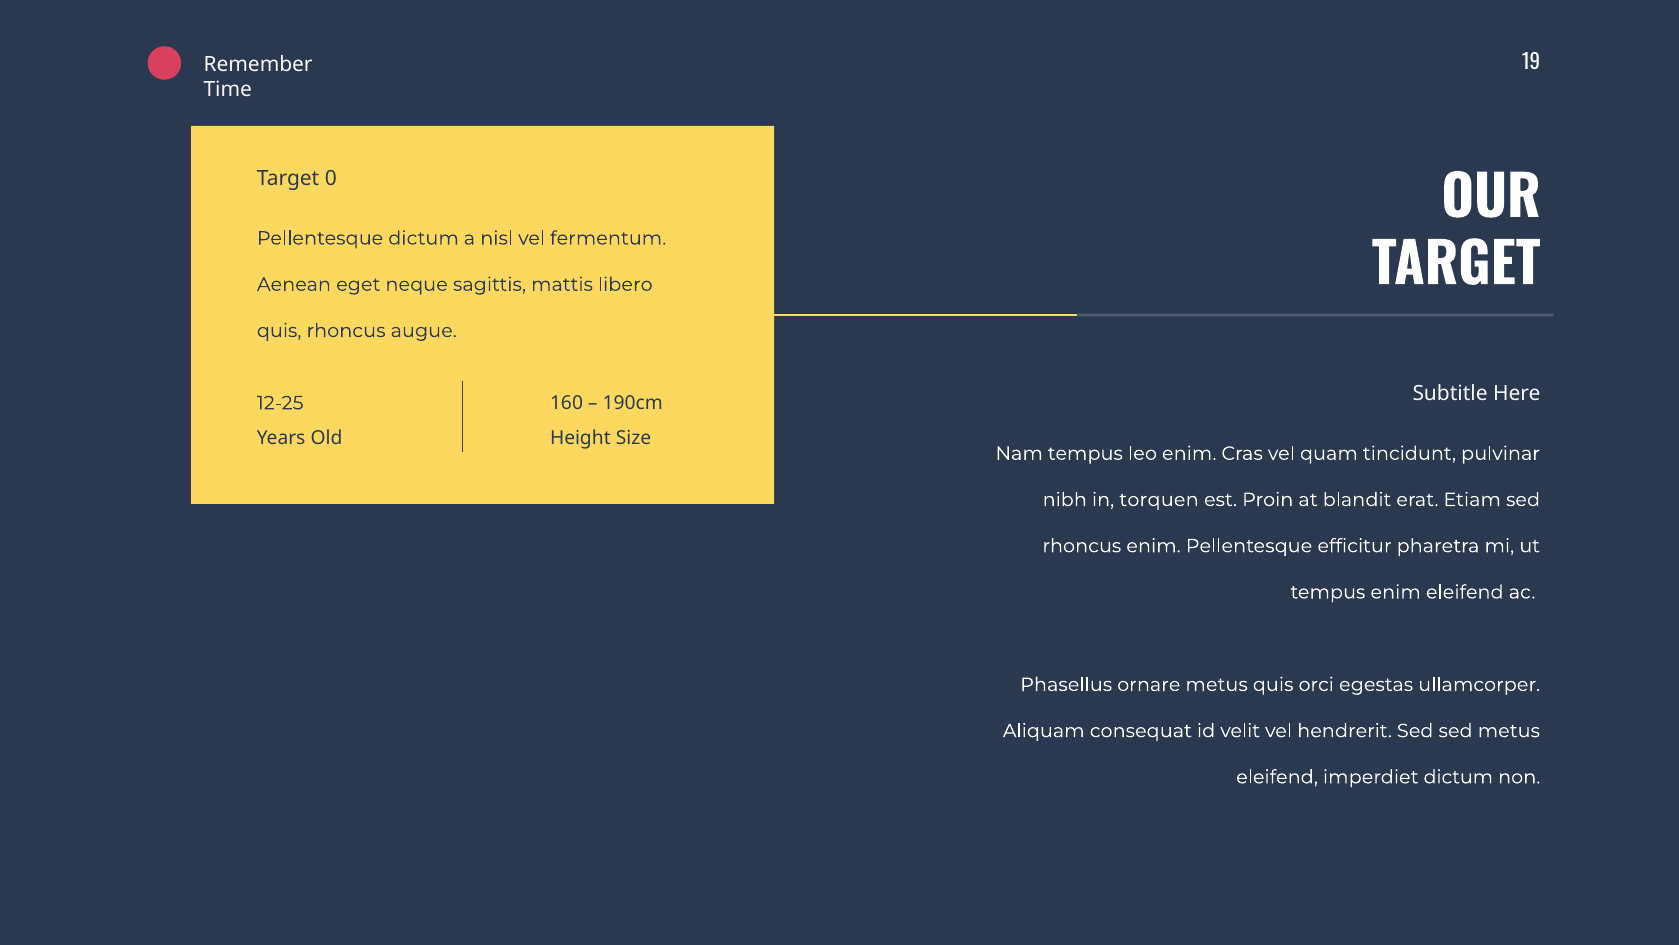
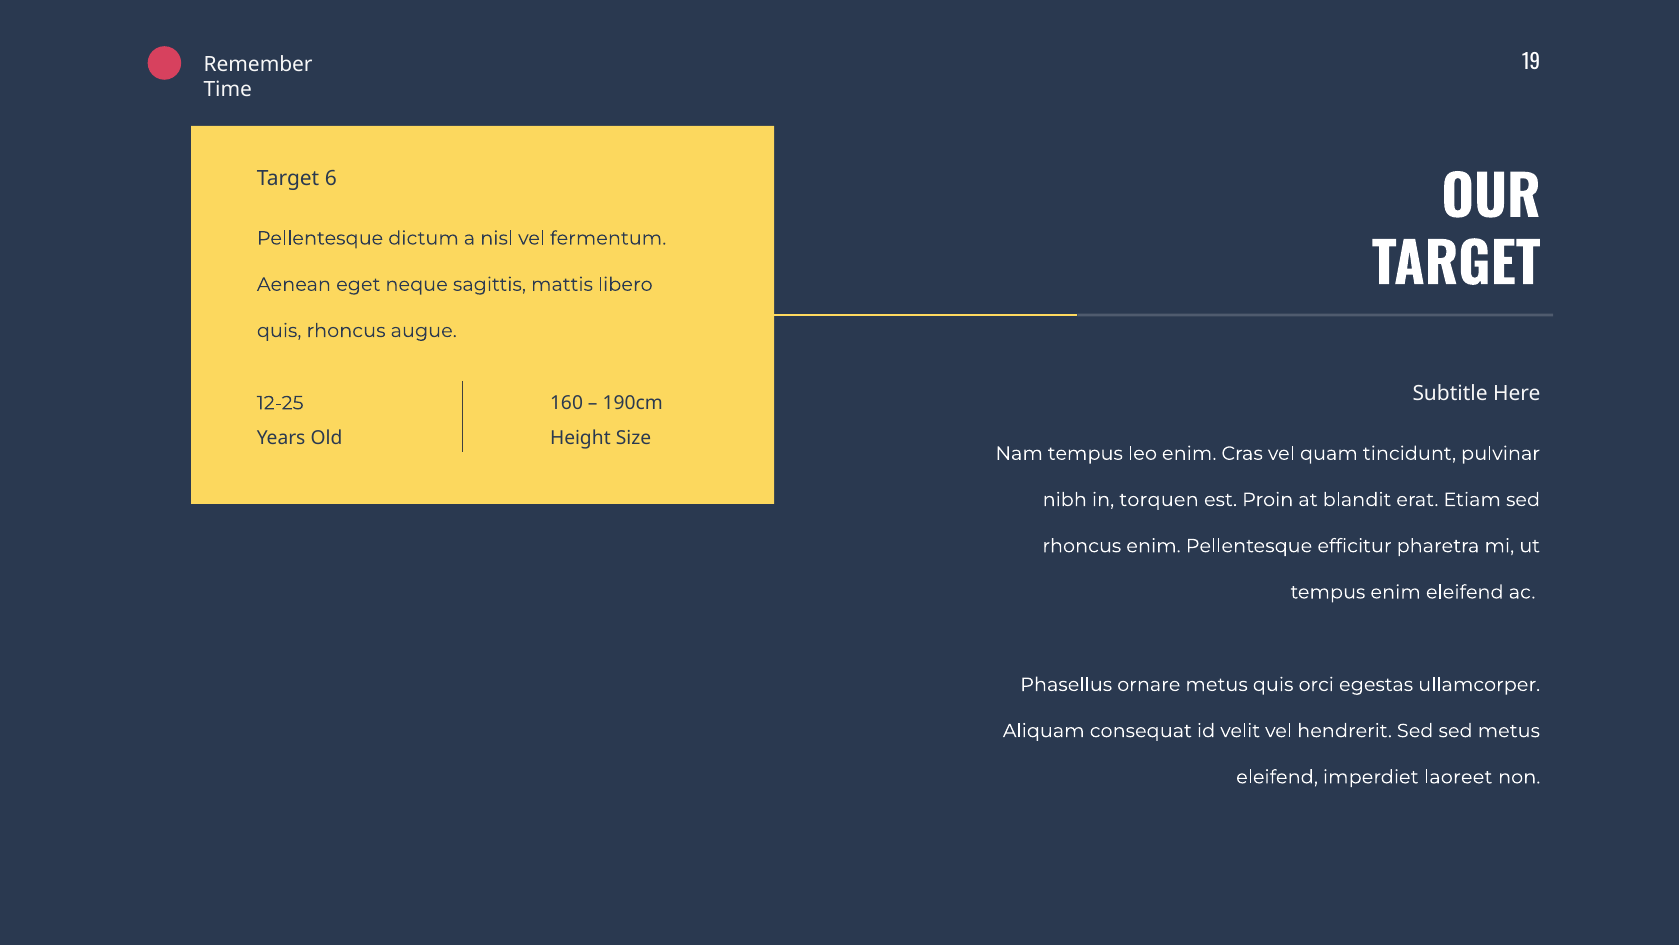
0: 0 -> 6
imperdiet dictum: dictum -> laoreet
